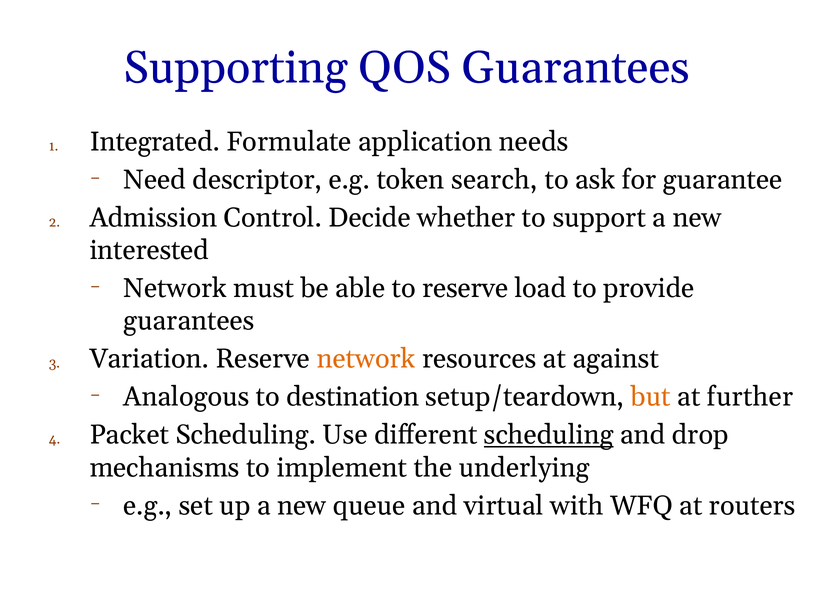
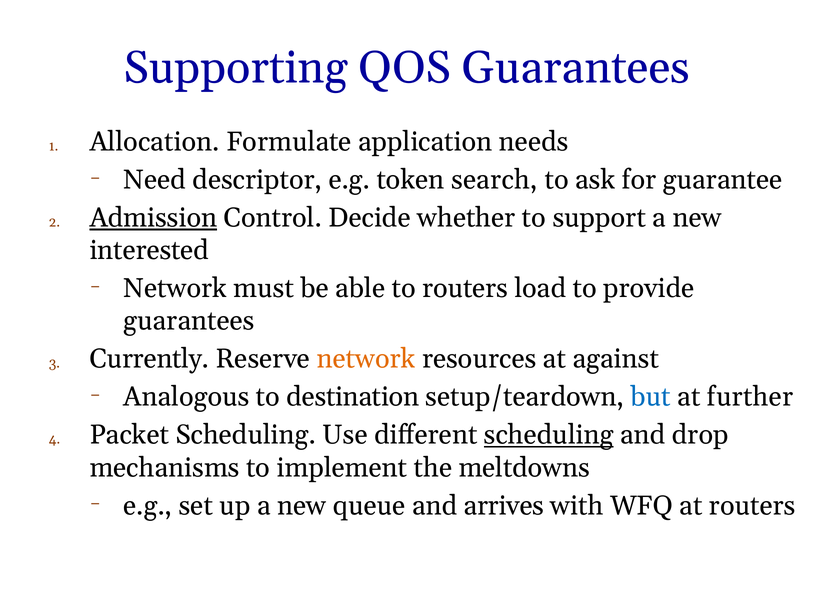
Integrated: Integrated -> Allocation
Admission underline: none -> present
to reserve: reserve -> routers
Variation: Variation -> Currently
but colour: orange -> blue
underlying: underlying -> meltdowns
virtual: virtual -> arrives
